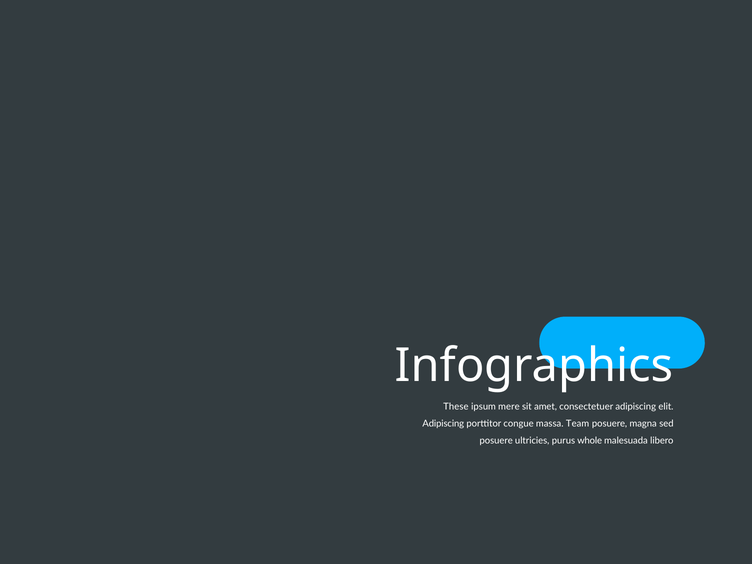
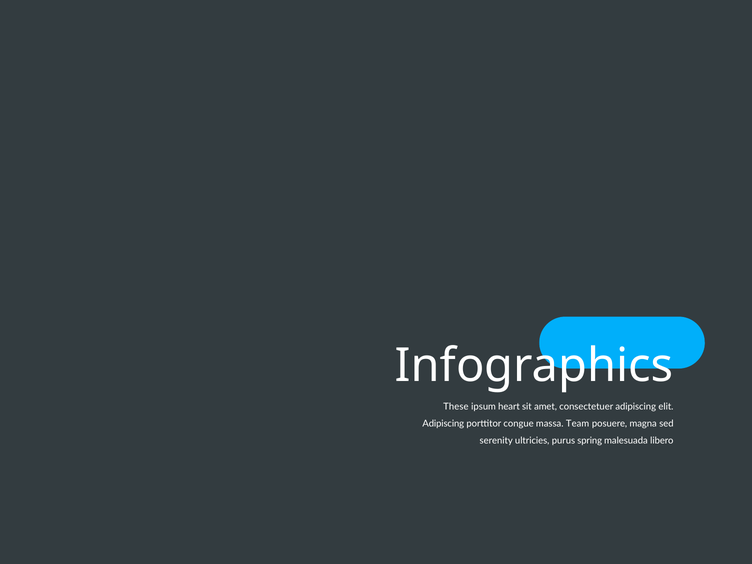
mere: mere -> heart
posuere at (496, 441): posuere -> serenity
whole: whole -> spring
